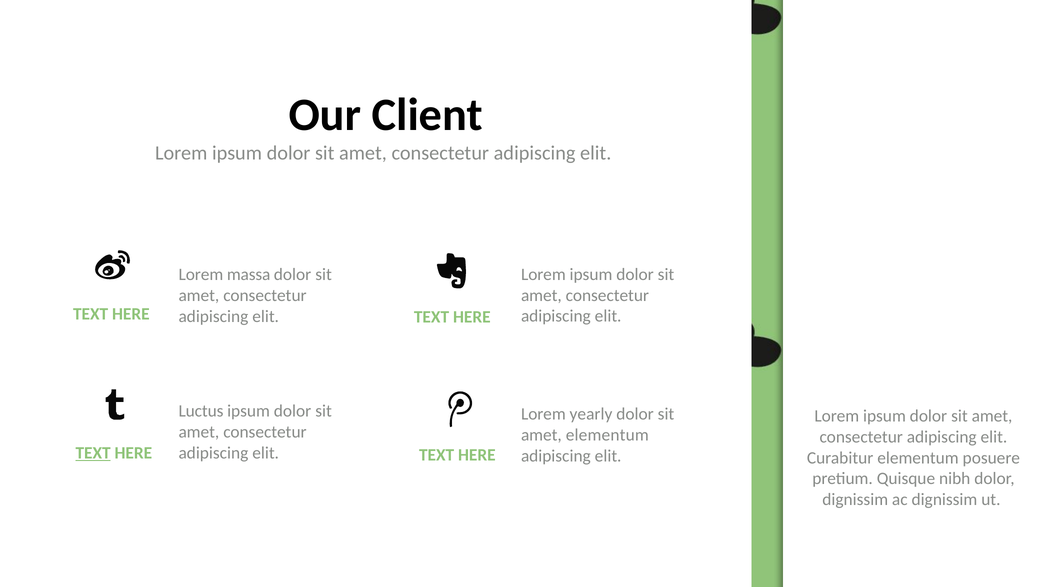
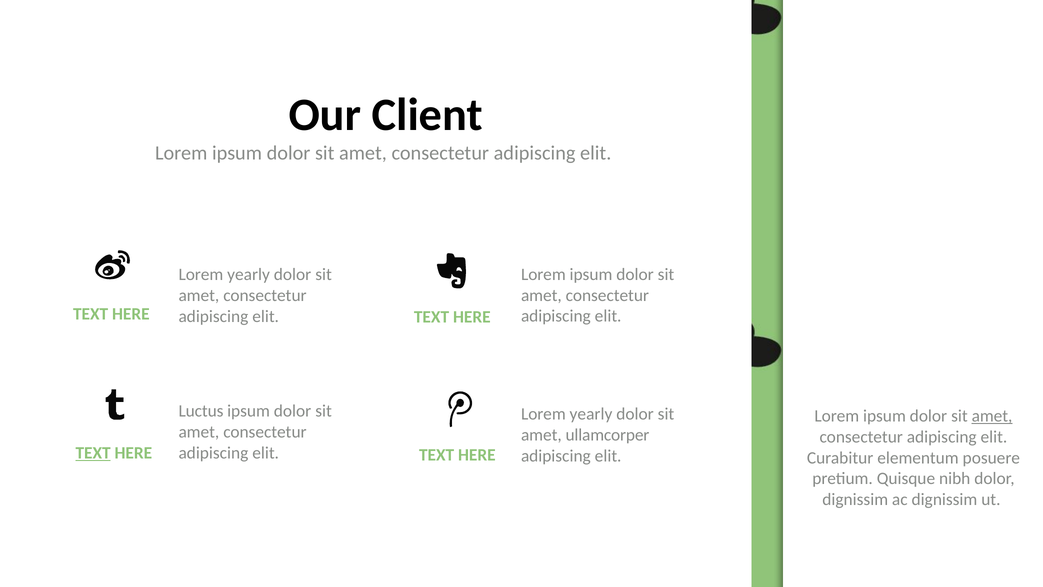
massa at (249, 274): massa -> yearly
amet at (992, 416) underline: none -> present
amet elementum: elementum -> ullamcorper
